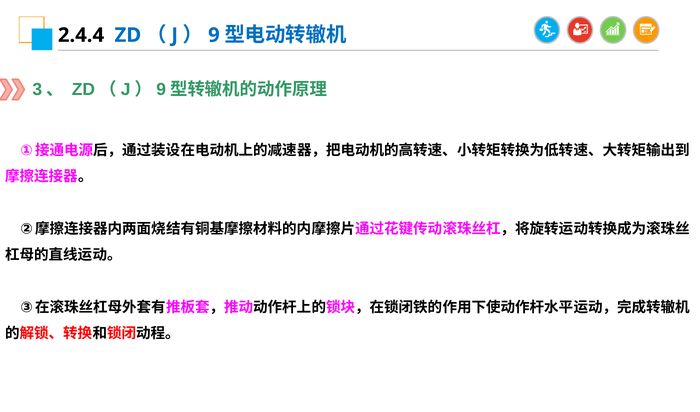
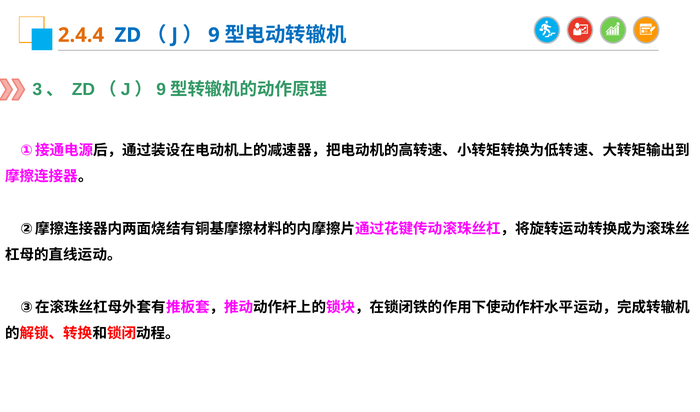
2.4.4 colour: black -> orange
